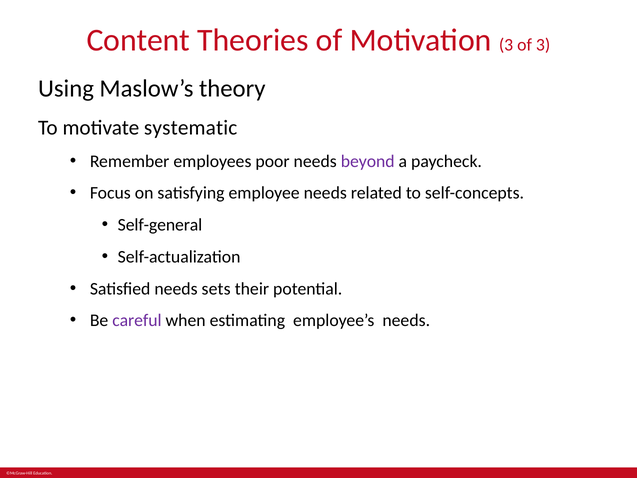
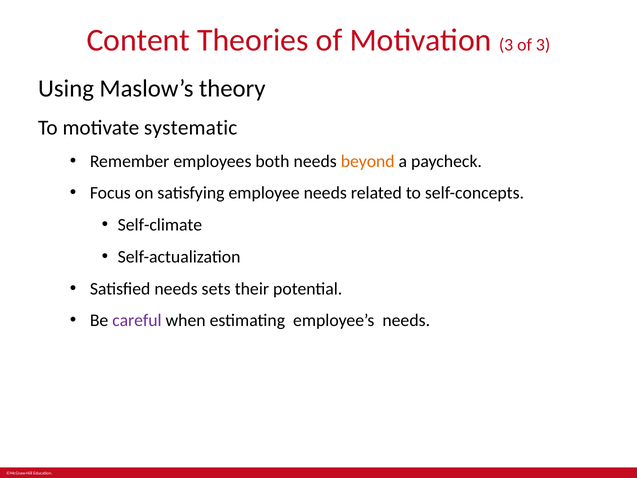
poor: poor -> both
beyond colour: purple -> orange
Self-general: Self-general -> Self-climate
